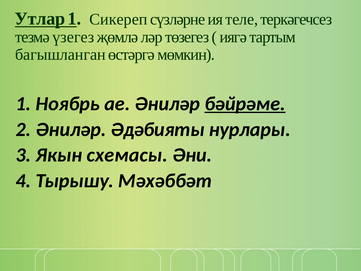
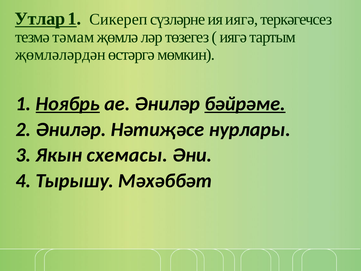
ия теле: теле -> иягә
үзегез: үзегез -> тәмам
багышланган: багышланган -> җөмләләрдән
Ноябрь underline: none -> present
Әдәбияты: Әдәбияты -> Нәтиҗәсе
